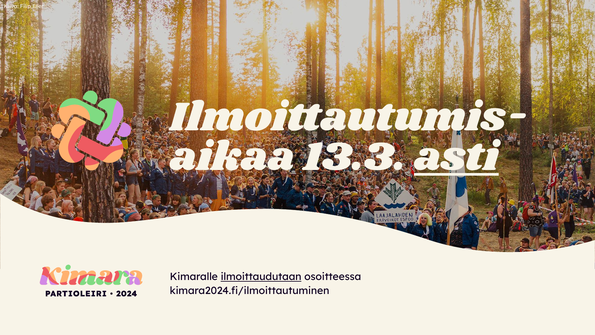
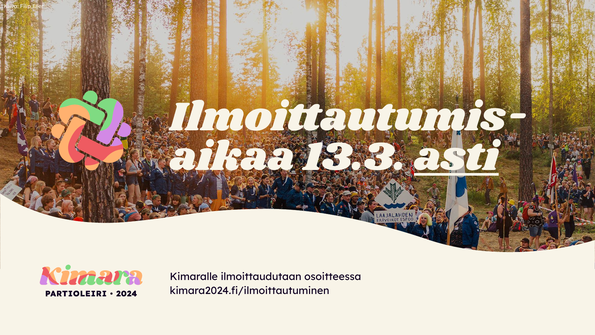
ilmoittaudutaan underline: present -> none
